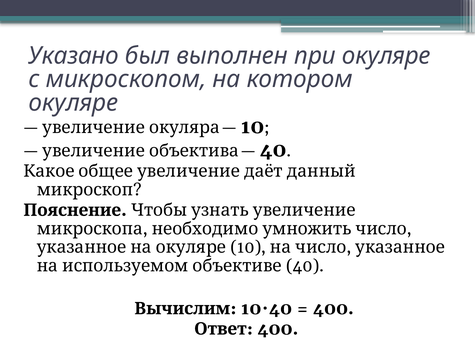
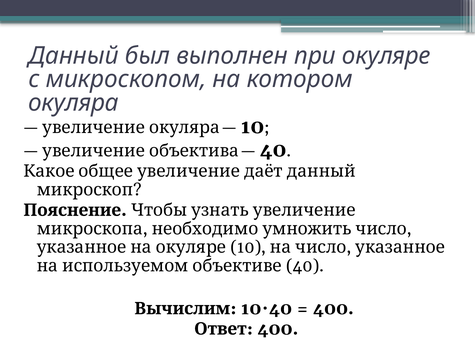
Указано: Указано -> Данный
окуляре at (73, 102): окуляре -> окуляра
